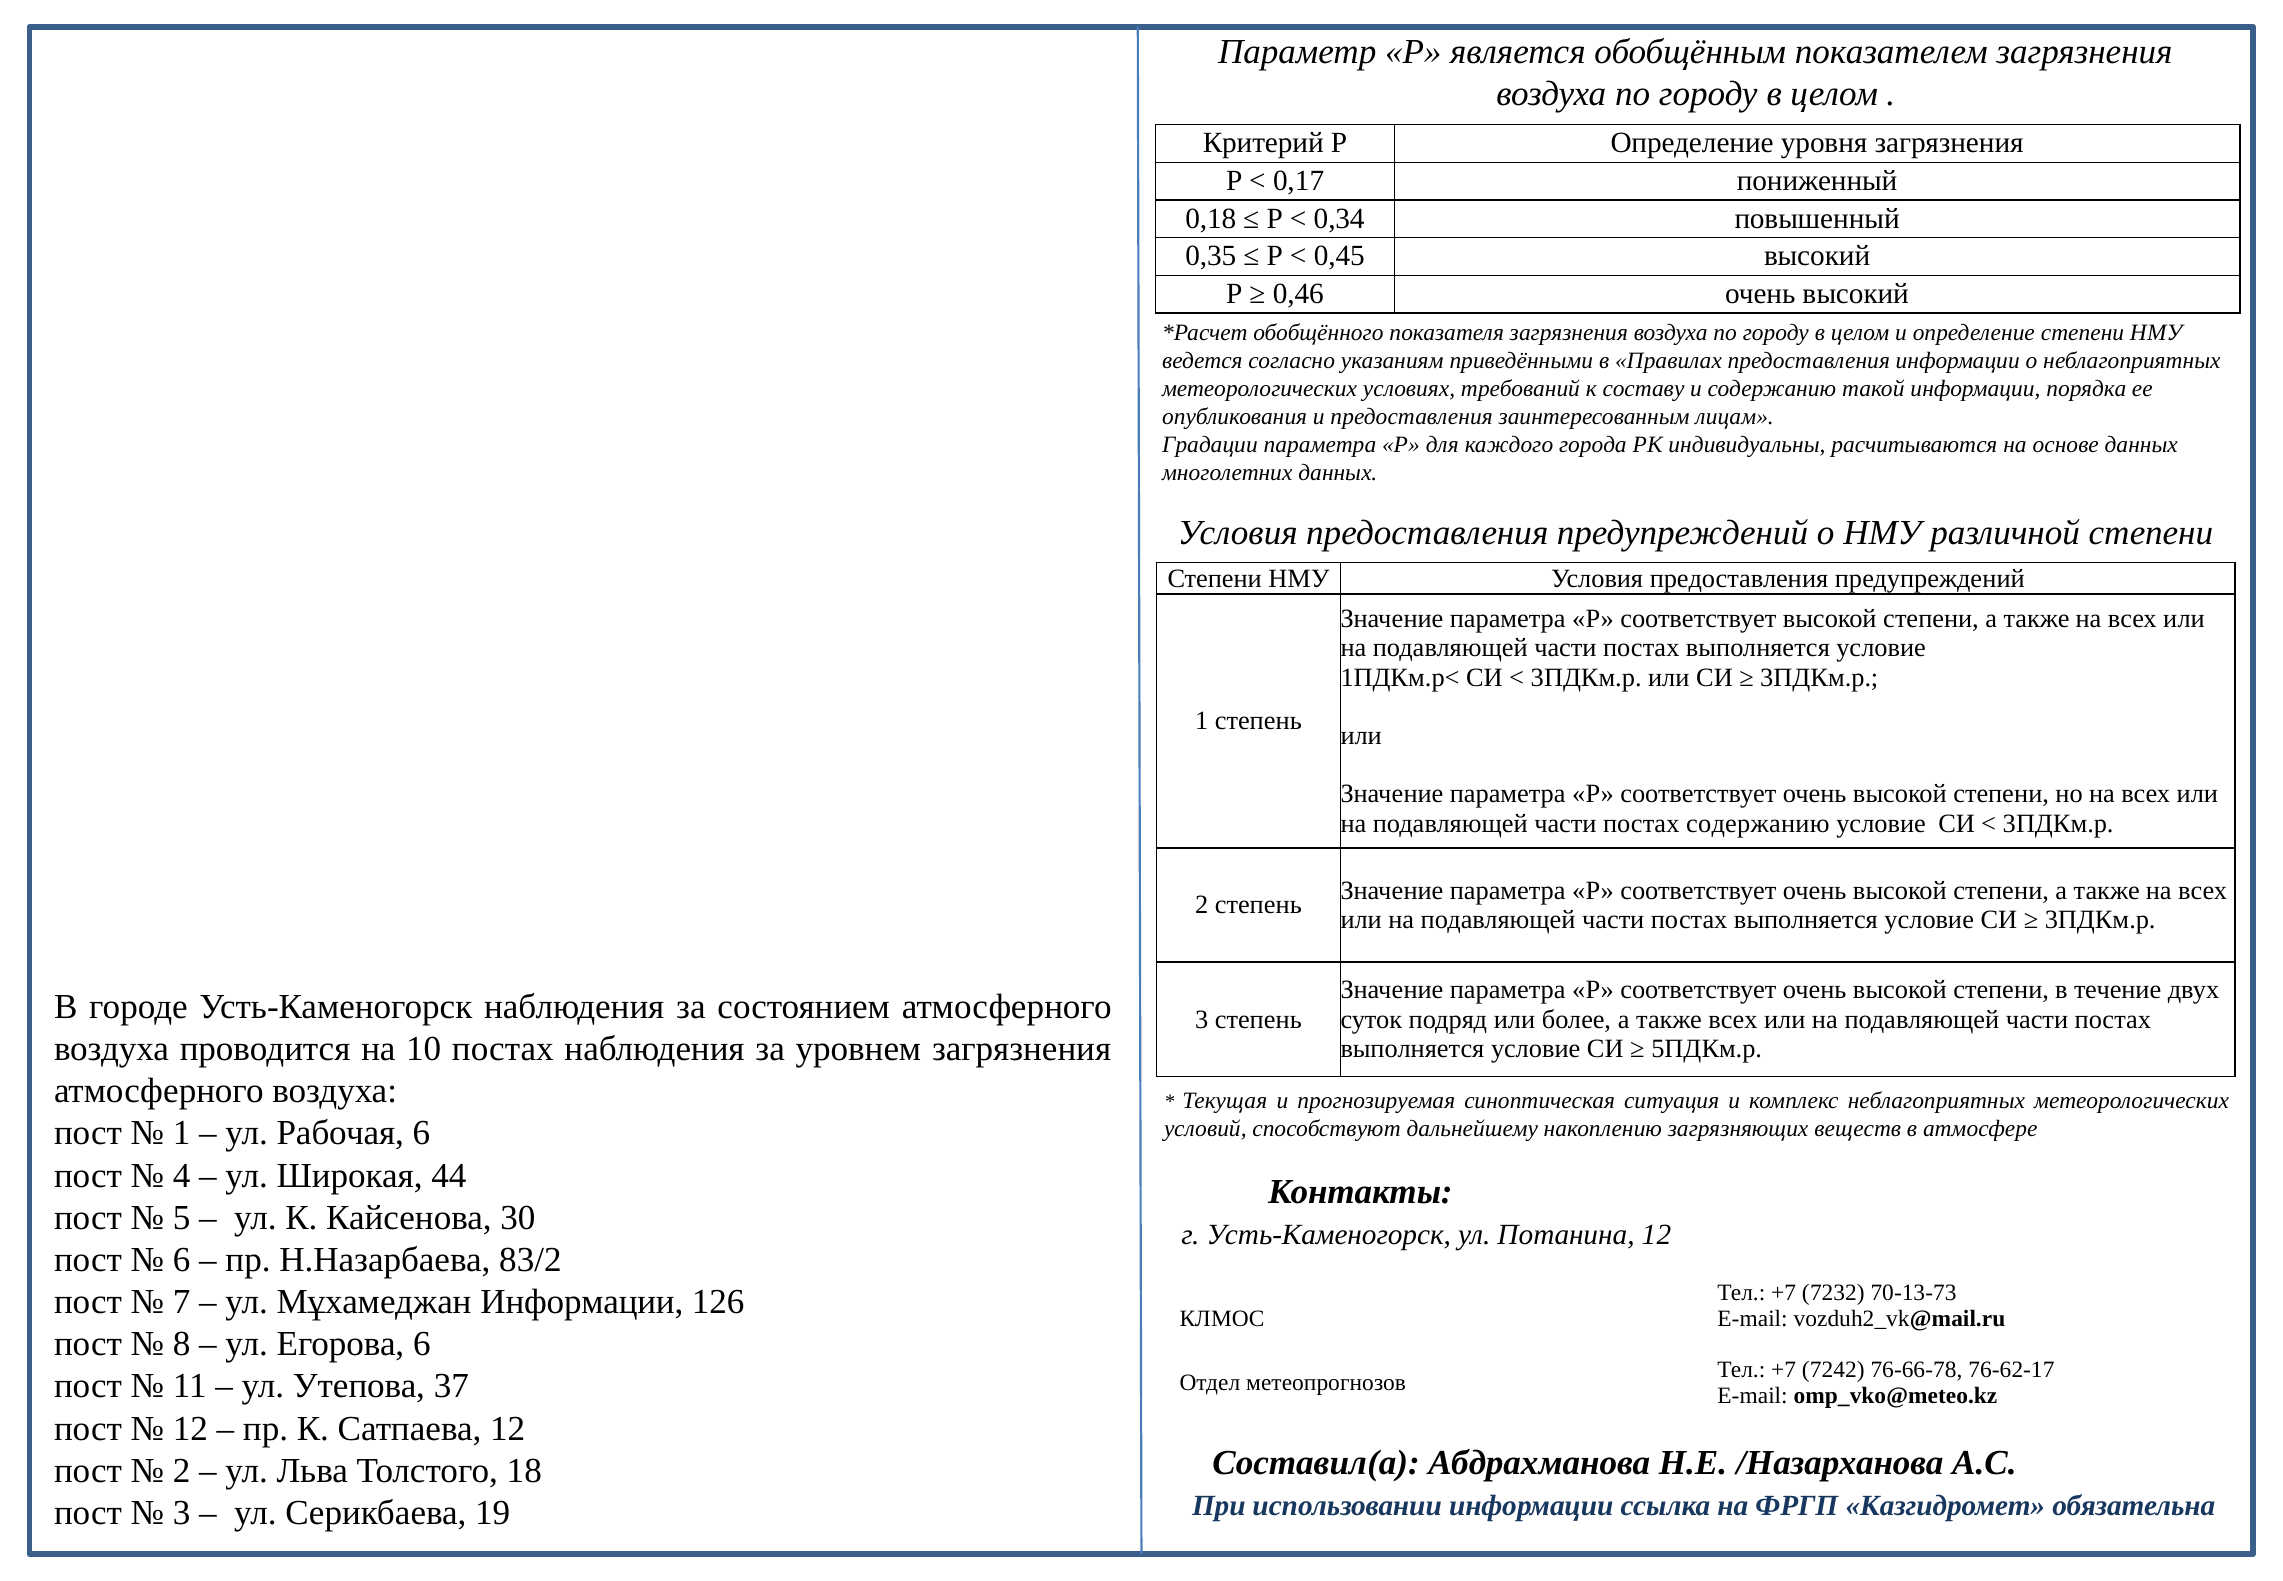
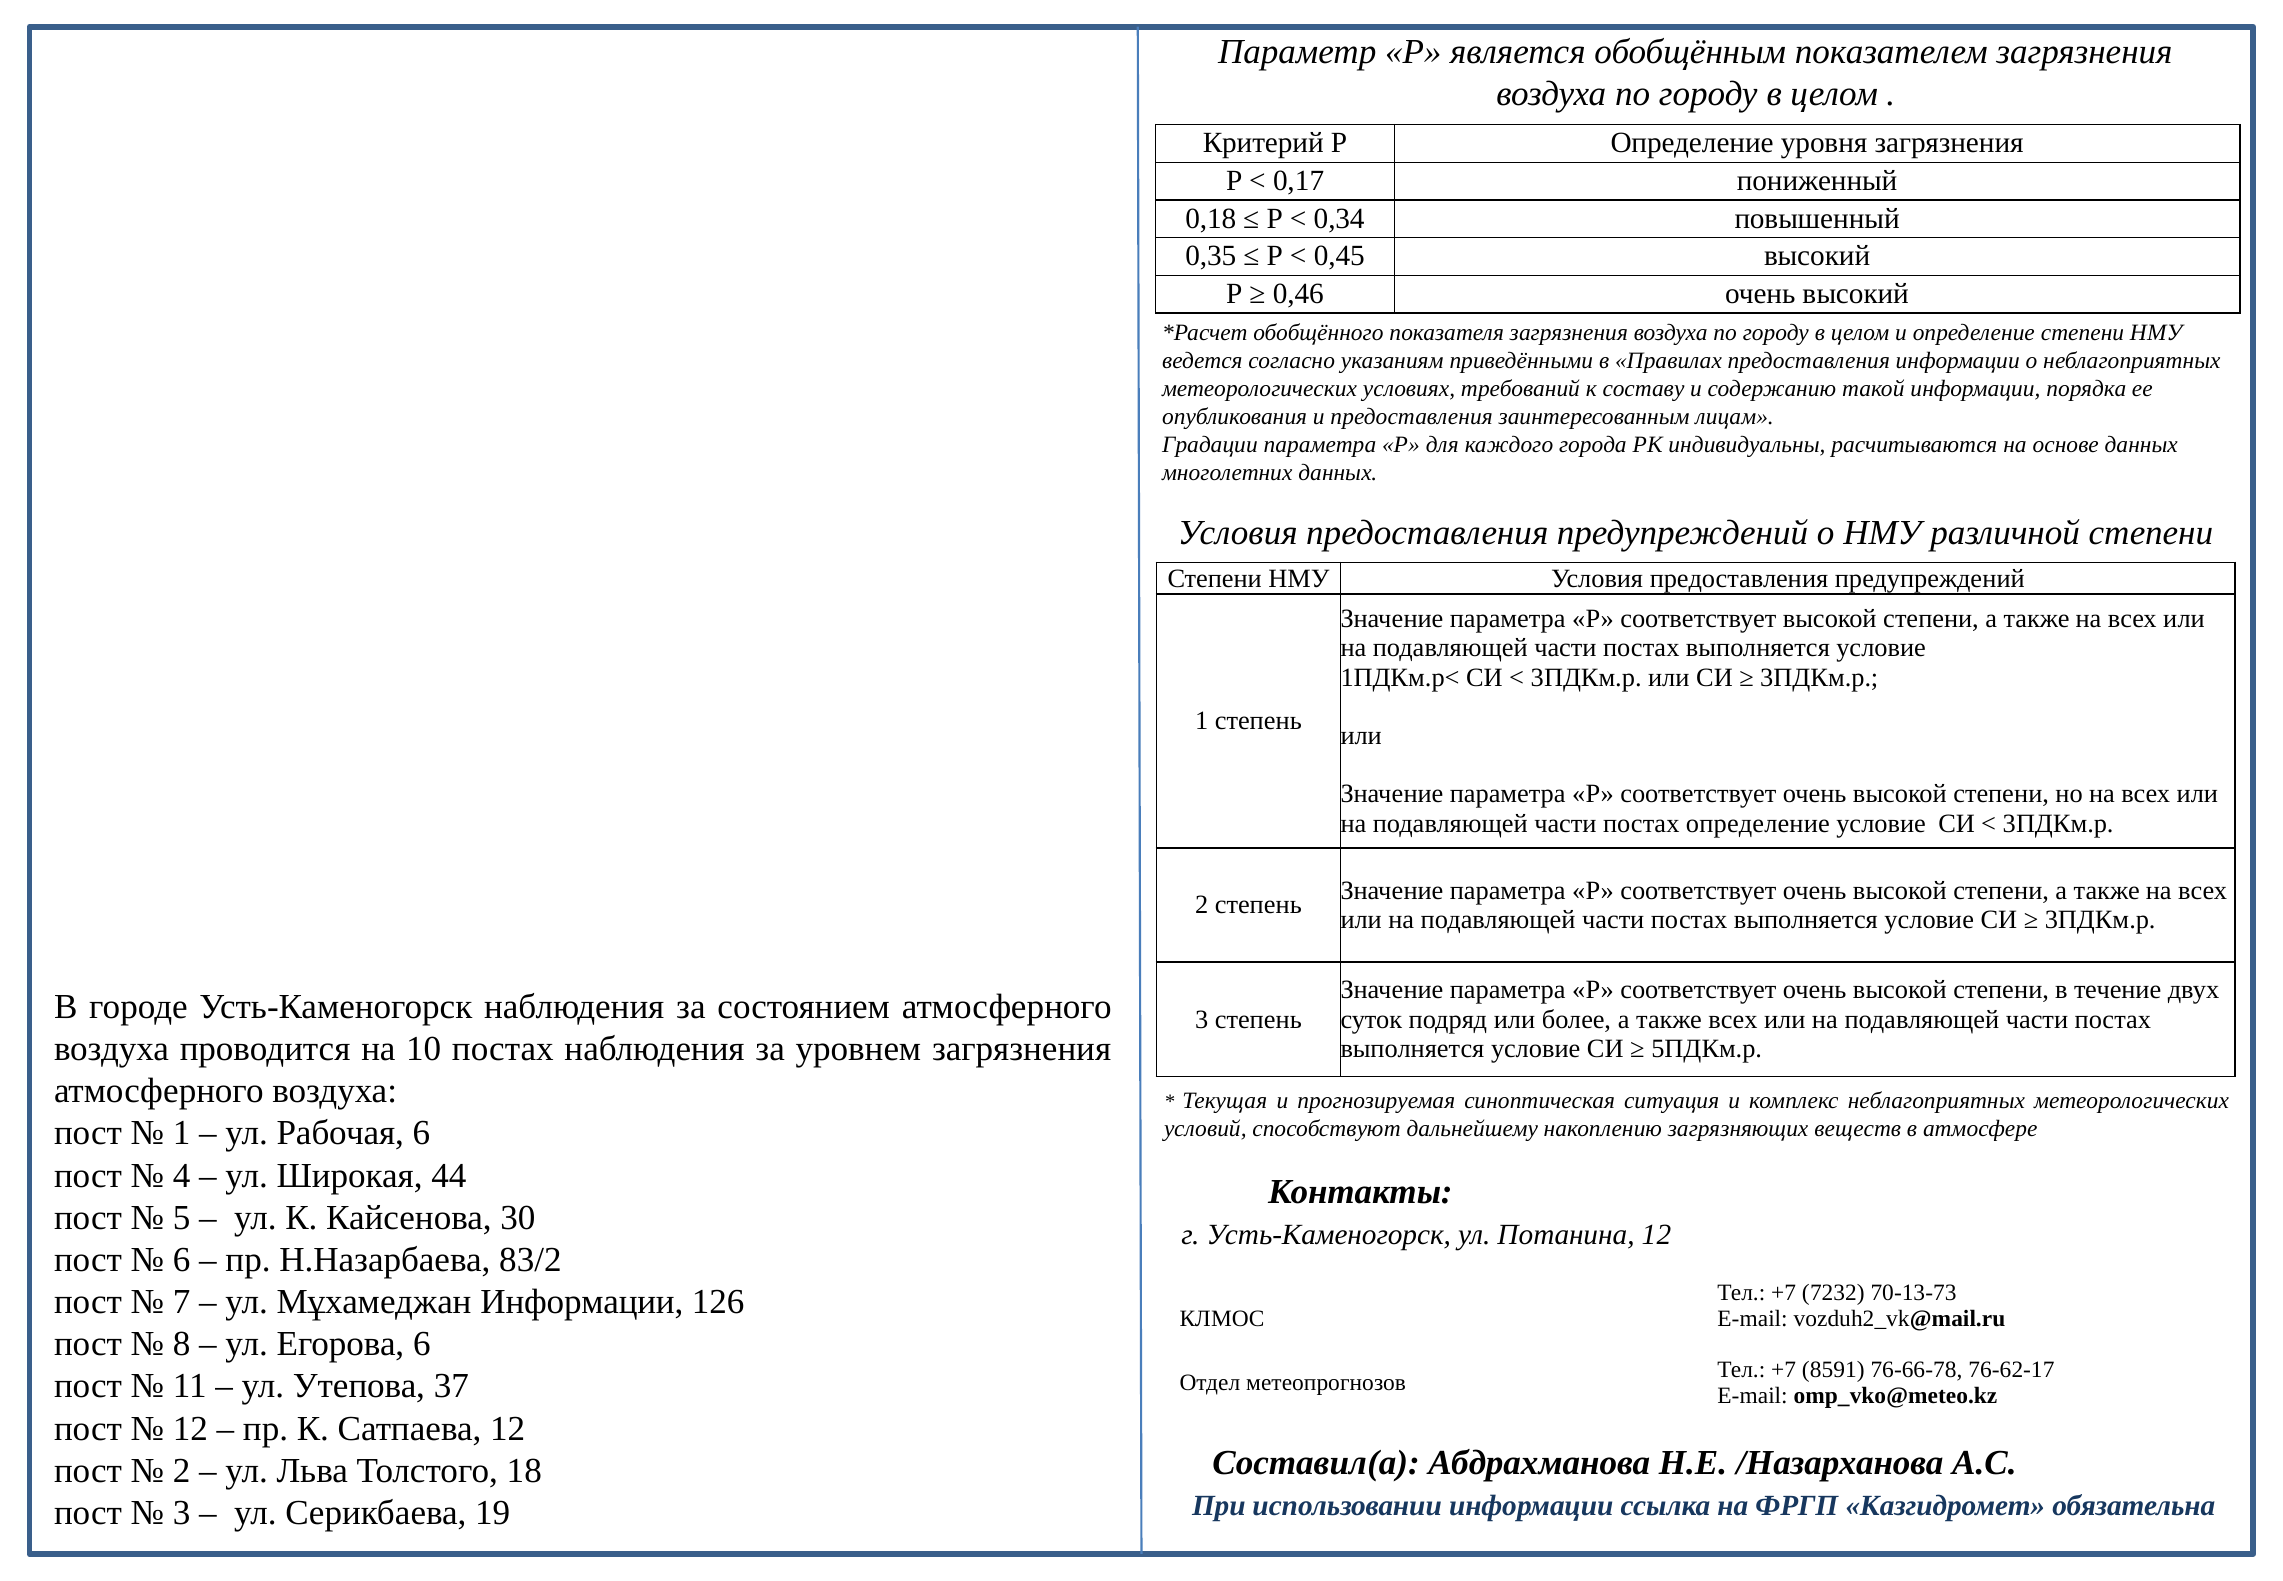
постах содержанию: содержанию -> определение
7242: 7242 -> 8591
